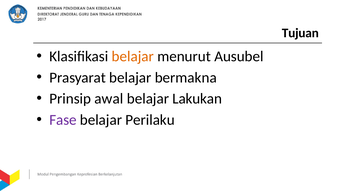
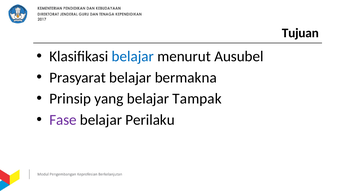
belajar at (133, 56) colour: orange -> blue
awal: awal -> yang
Lakukan: Lakukan -> Tampak
